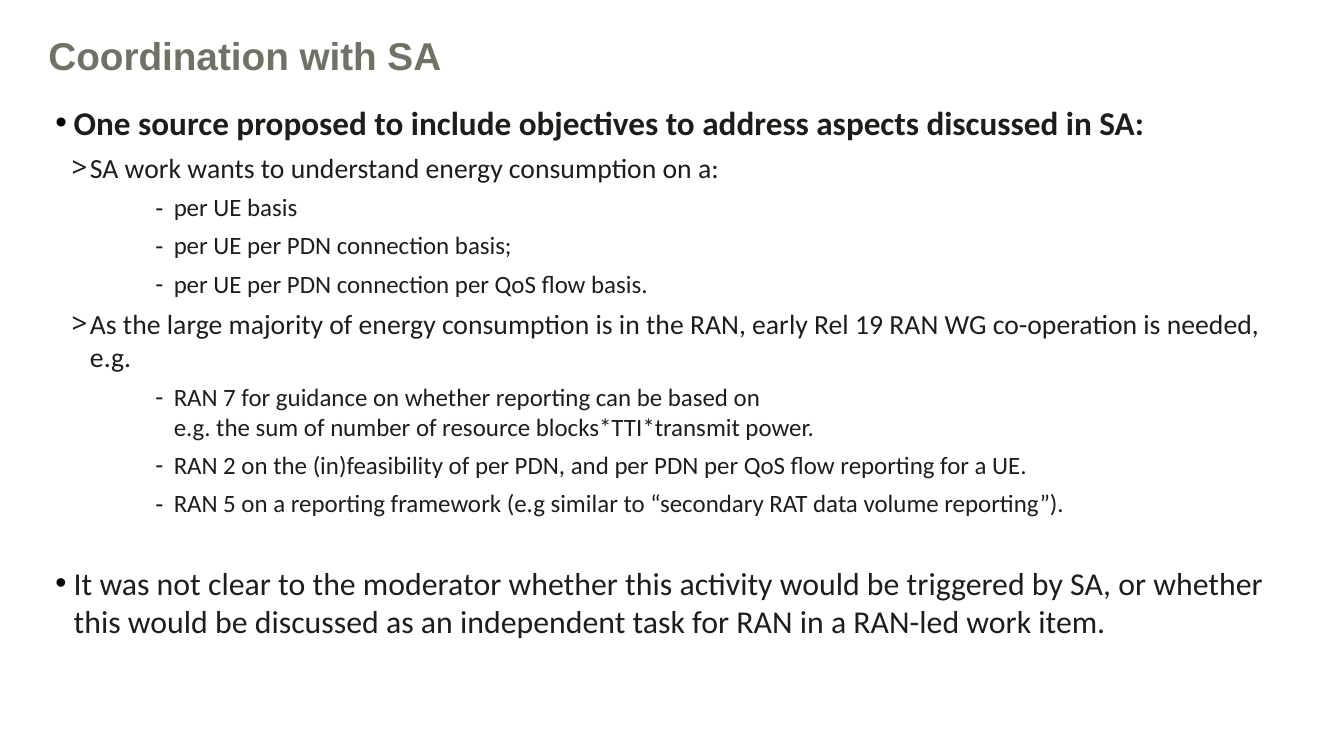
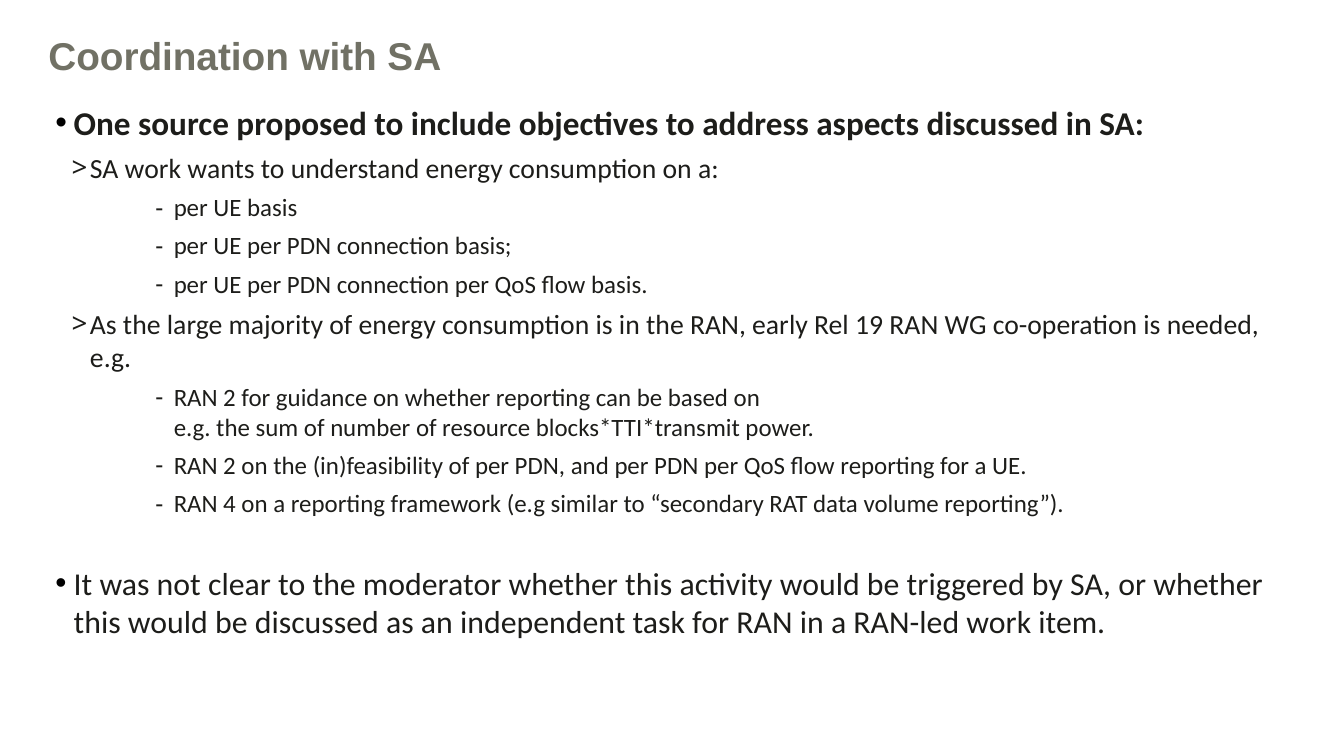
7 at (230, 398): 7 -> 2
5: 5 -> 4
